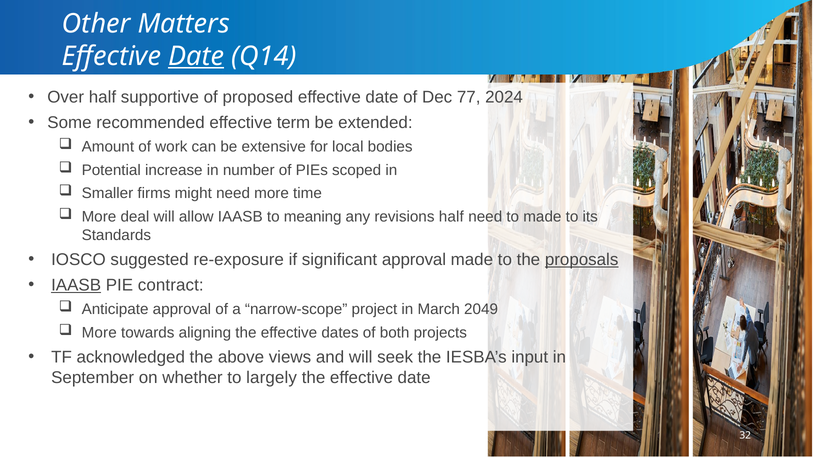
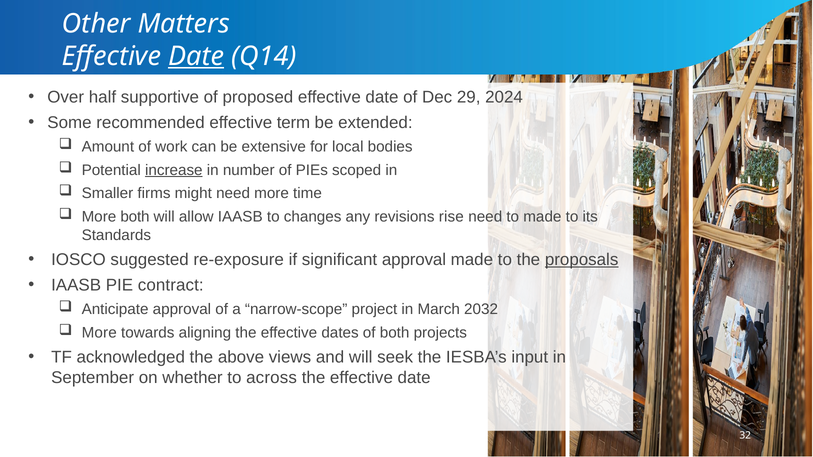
77: 77 -> 29
increase underline: none -> present
More deal: deal -> both
meaning: meaning -> changes
revisions half: half -> rise
IAASB at (76, 285) underline: present -> none
2049: 2049 -> 2032
largely: largely -> across
